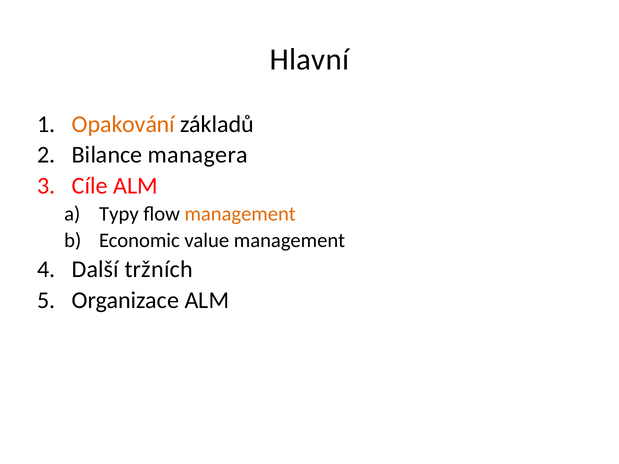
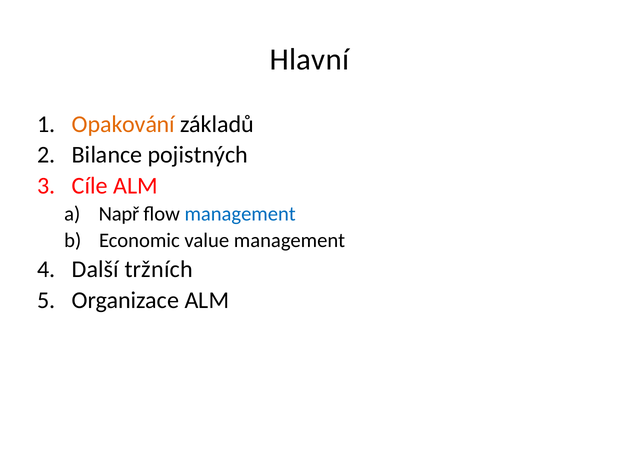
managera: managera -> pojistných
Typy: Typy -> Např
management at (240, 214) colour: orange -> blue
